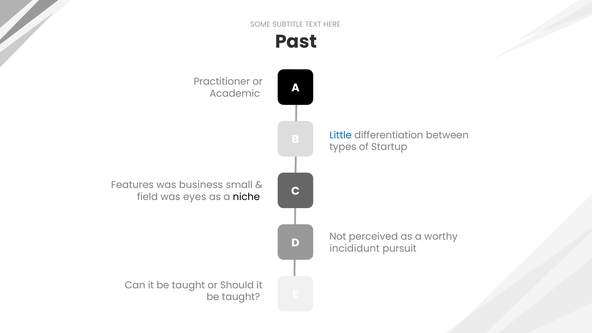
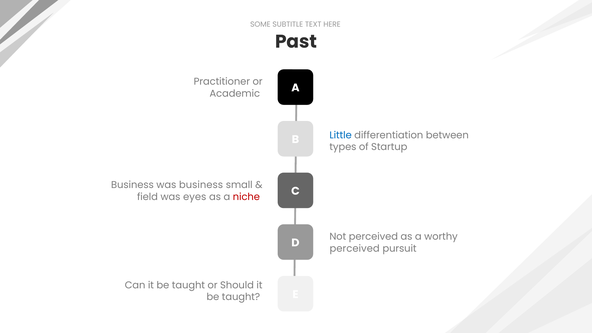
Features at (132, 185): Features -> Business
niche colour: black -> red
incididunt at (355, 248): incididunt -> perceived
